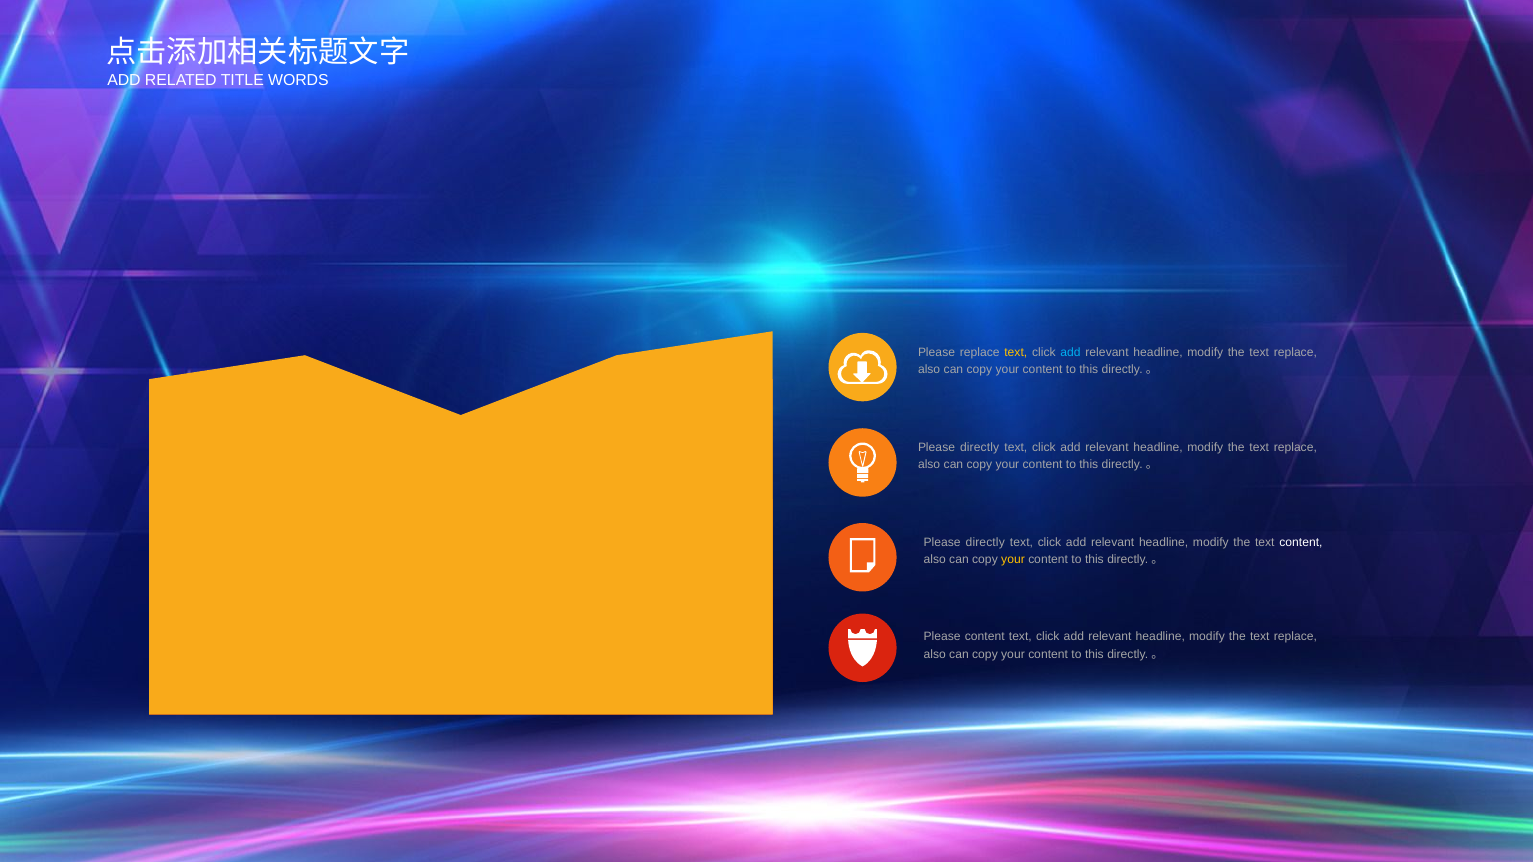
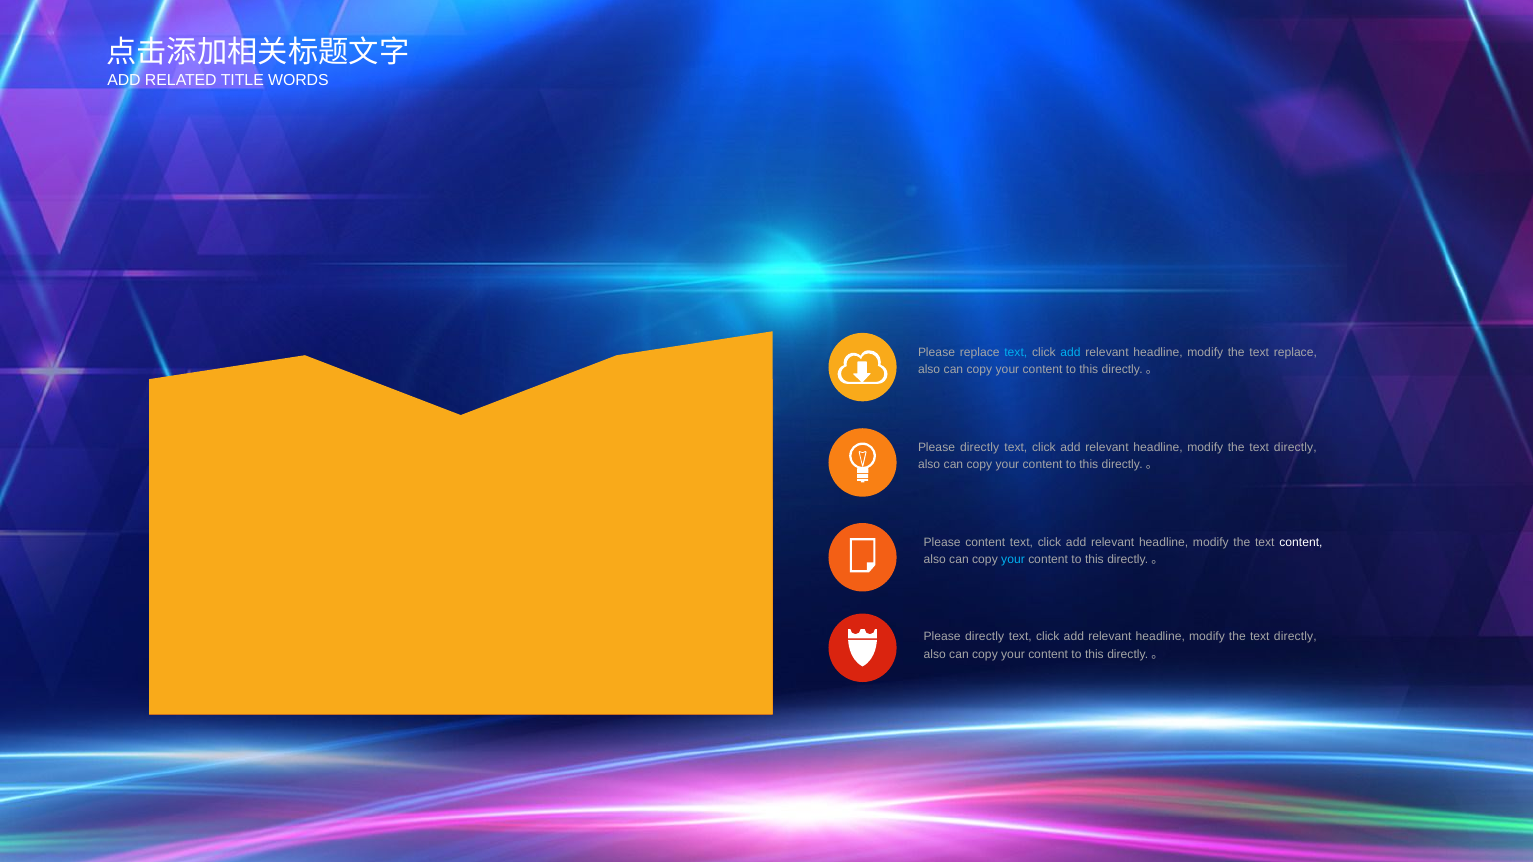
text at (1016, 353) colour: yellow -> light blue
replace at (1295, 447): replace -> directly
directly at (985, 542): directly -> content
your at (1013, 560) colour: yellow -> light blue
content at (985, 637): content -> directly
replace at (1295, 637): replace -> directly
